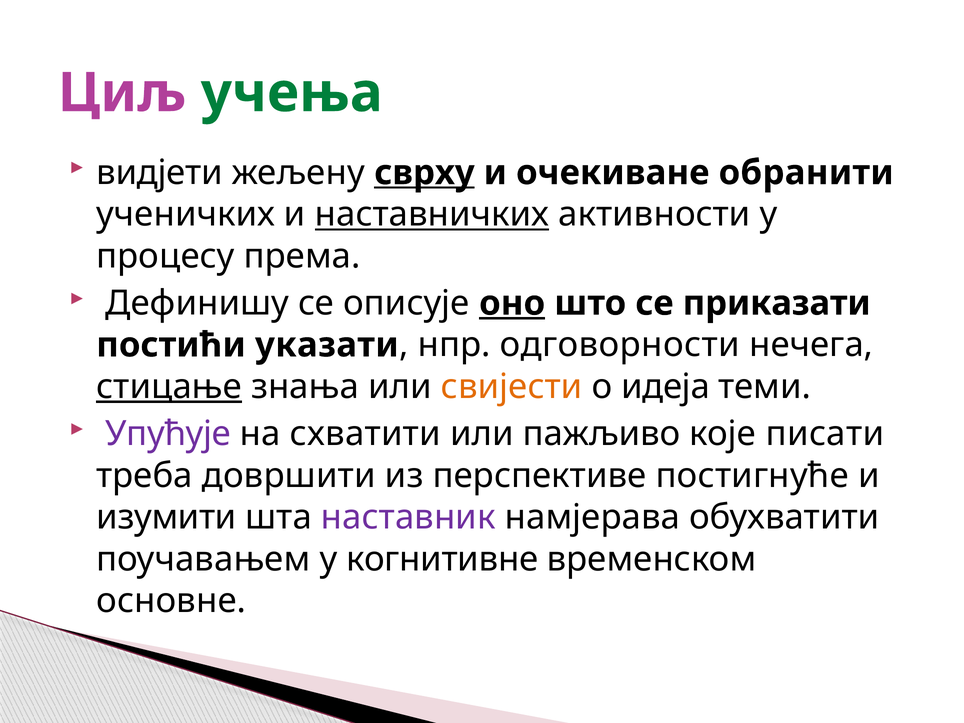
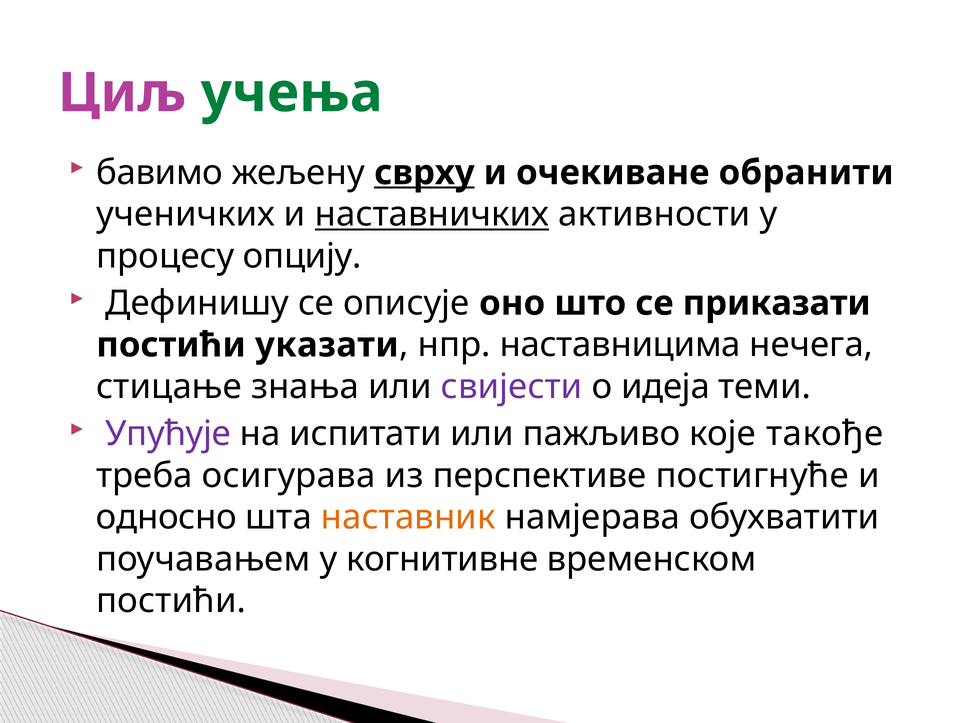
видјети: видјети -> бавимо
према: према -> опцију
оно underline: present -> none
одговорности: одговорности -> наставницима
стицање underline: present -> none
свијести colour: orange -> purple
схватити: схватити -> испитати
писати: писати -> такође
довршити: довршити -> осигурава
изумити: изумити -> односно
наставник colour: purple -> orange
основне at (171, 601): основне -> постићи
